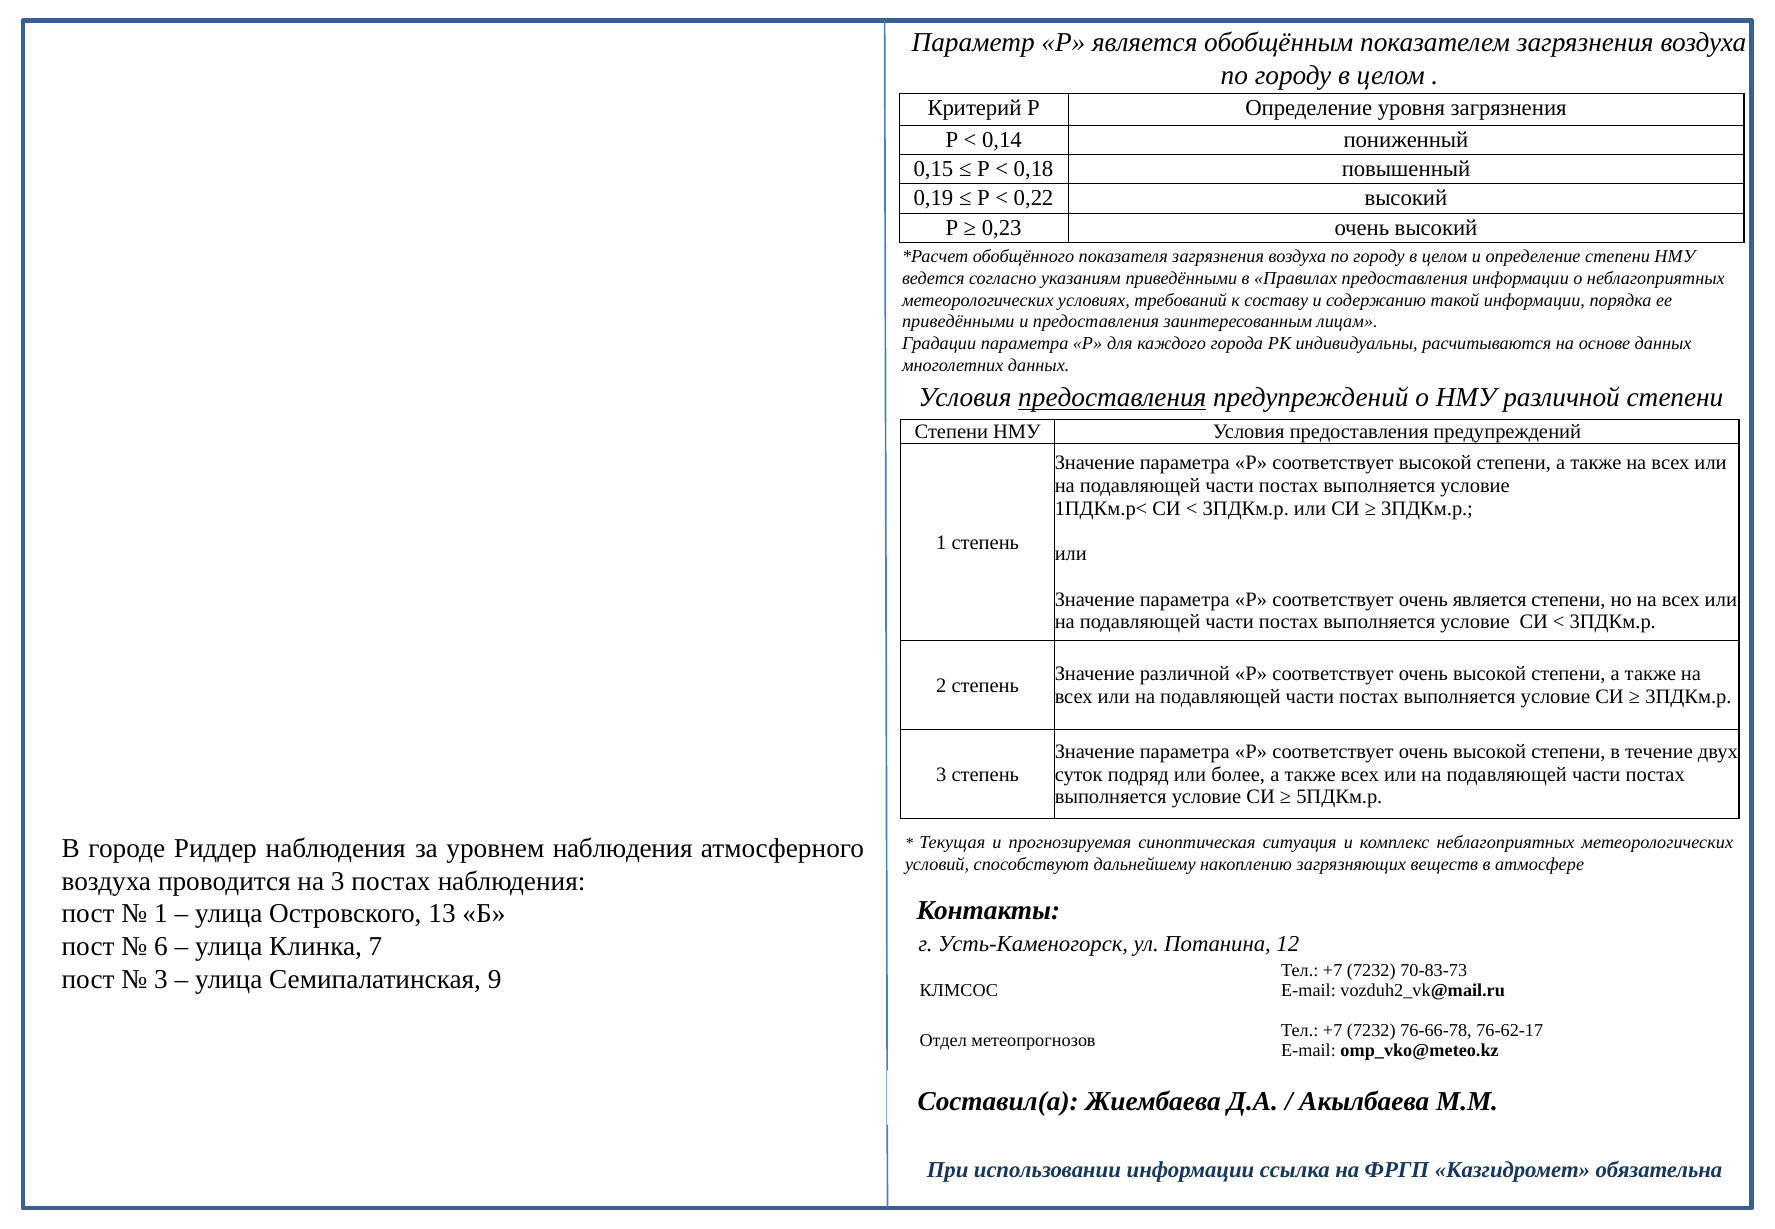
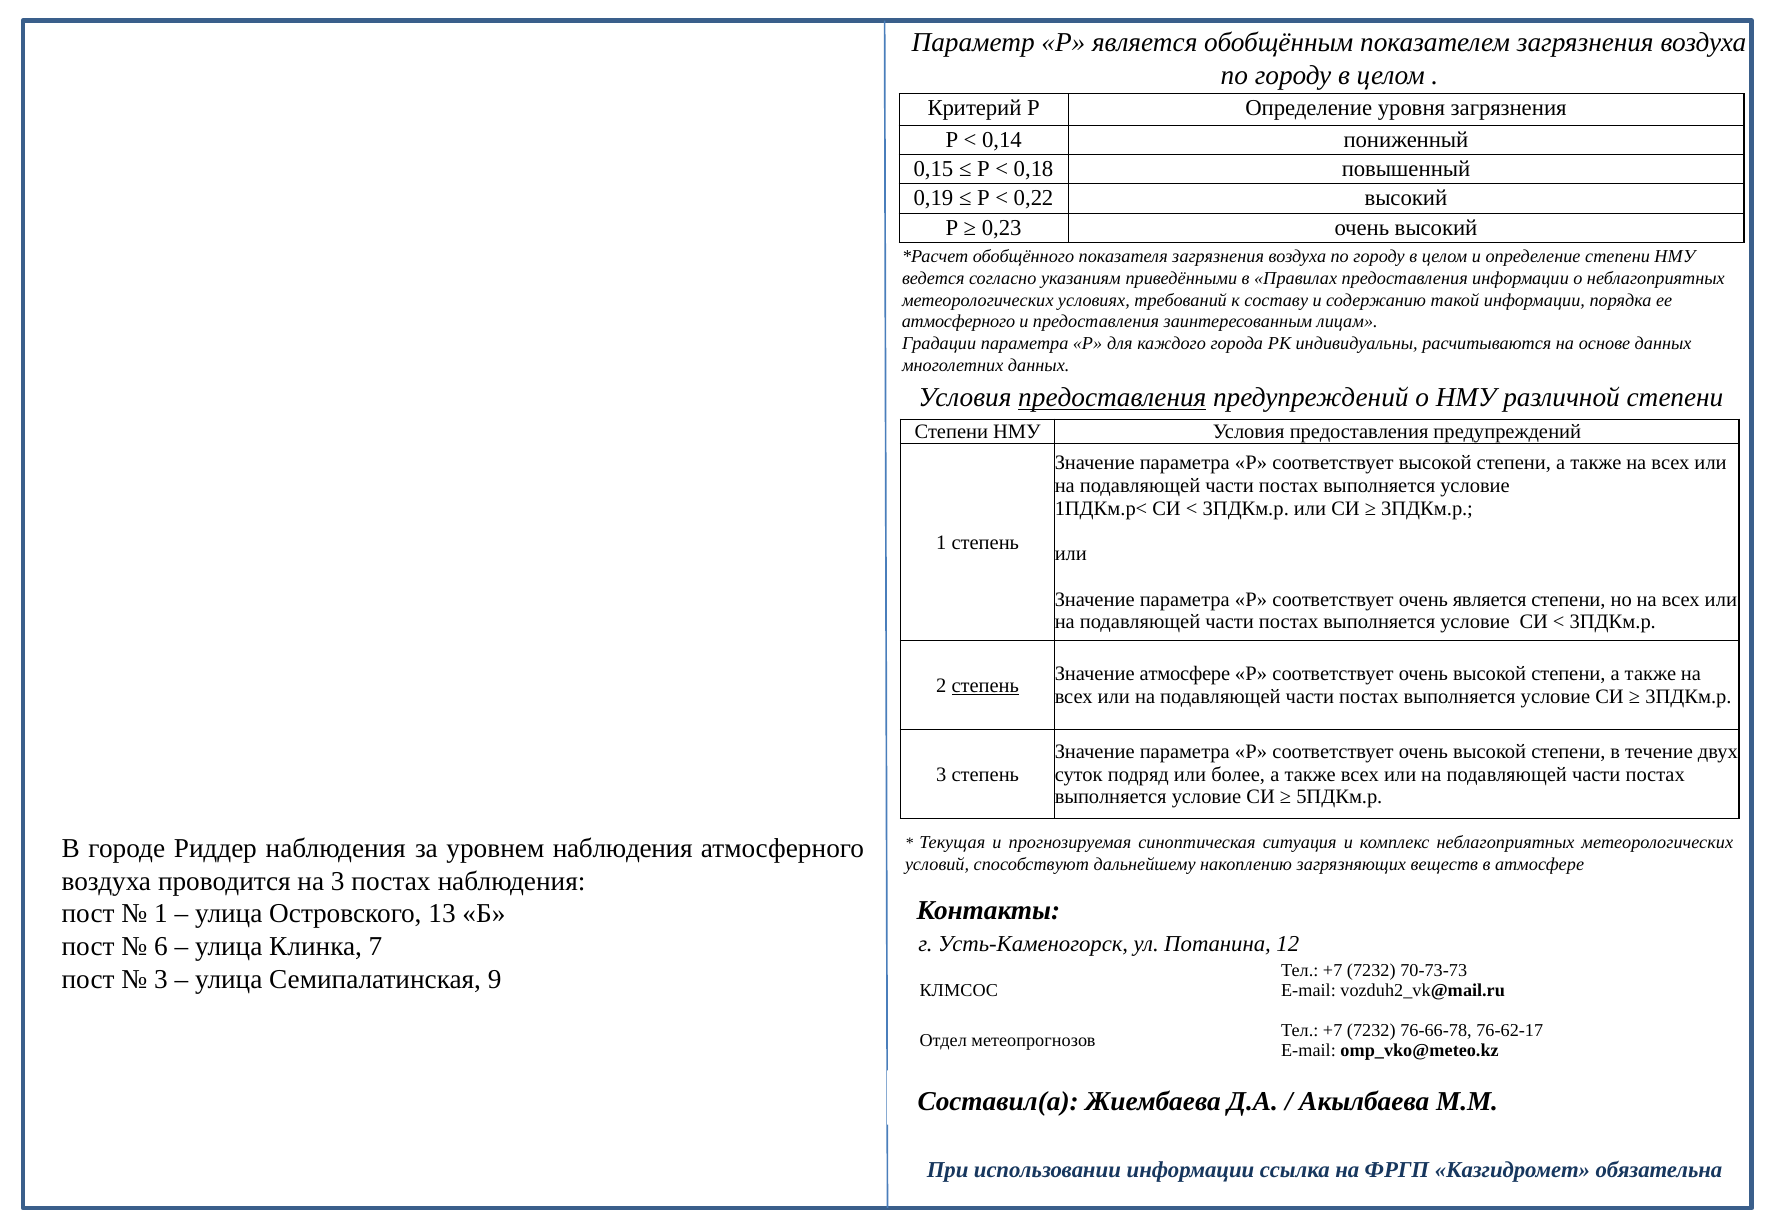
приведёнными at (958, 322): приведёнными -> атмосферного
Значение различной: различной -> атмосфере
степень at (985, 685) underline: none -> present
70-83-73: 70-83-73 -> 70-73-73
